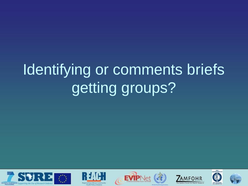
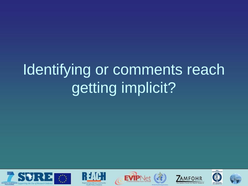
briefs: briefs -> reach
groups: groups -> implicit
